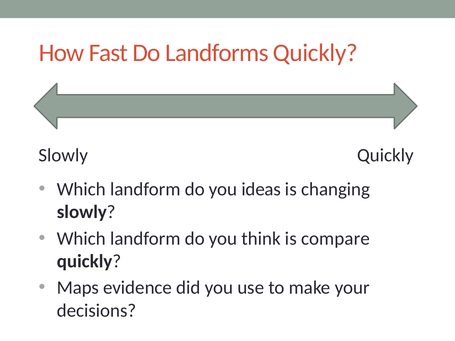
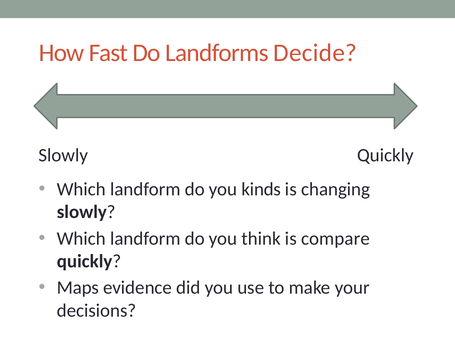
Landforms Quickly: Quickly -> Decide
ideas: ideas -> kinds
